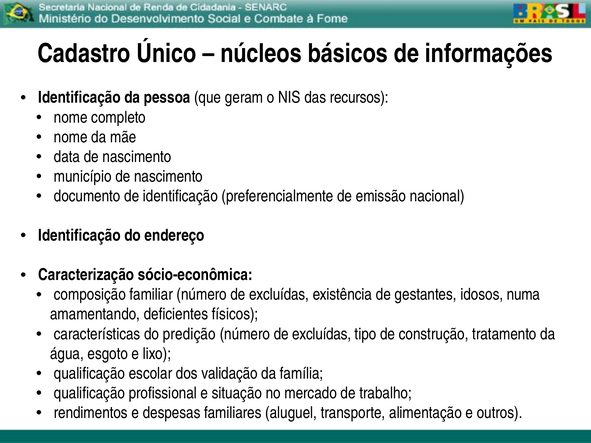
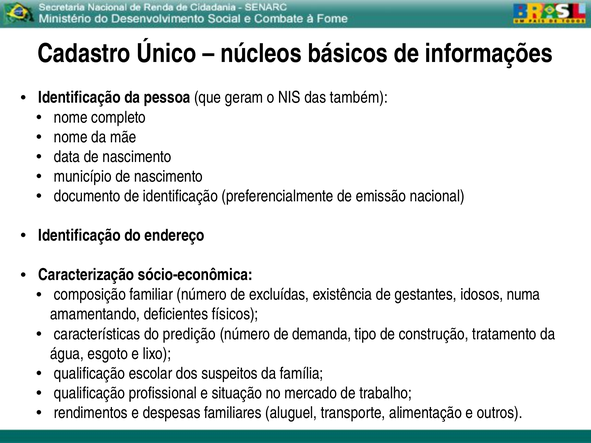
recursos: recursos -> também
excluídas at (322, 334): excluídas -> demanda
validação: validação -> suspeitos
